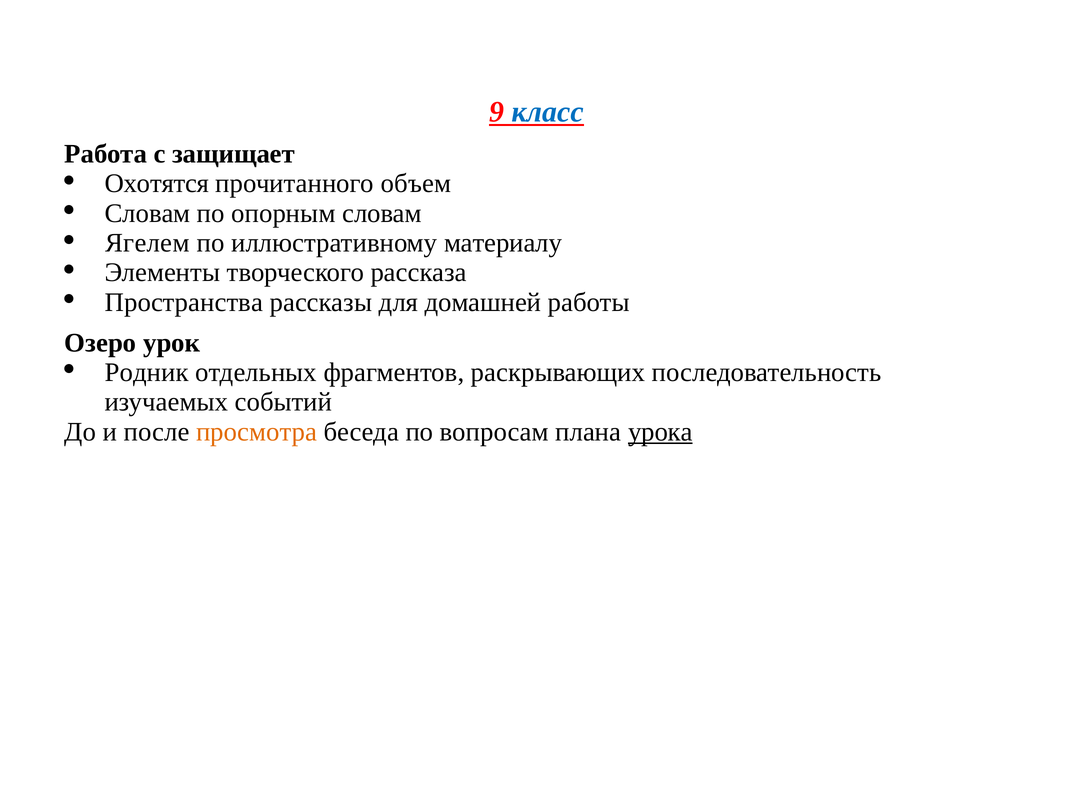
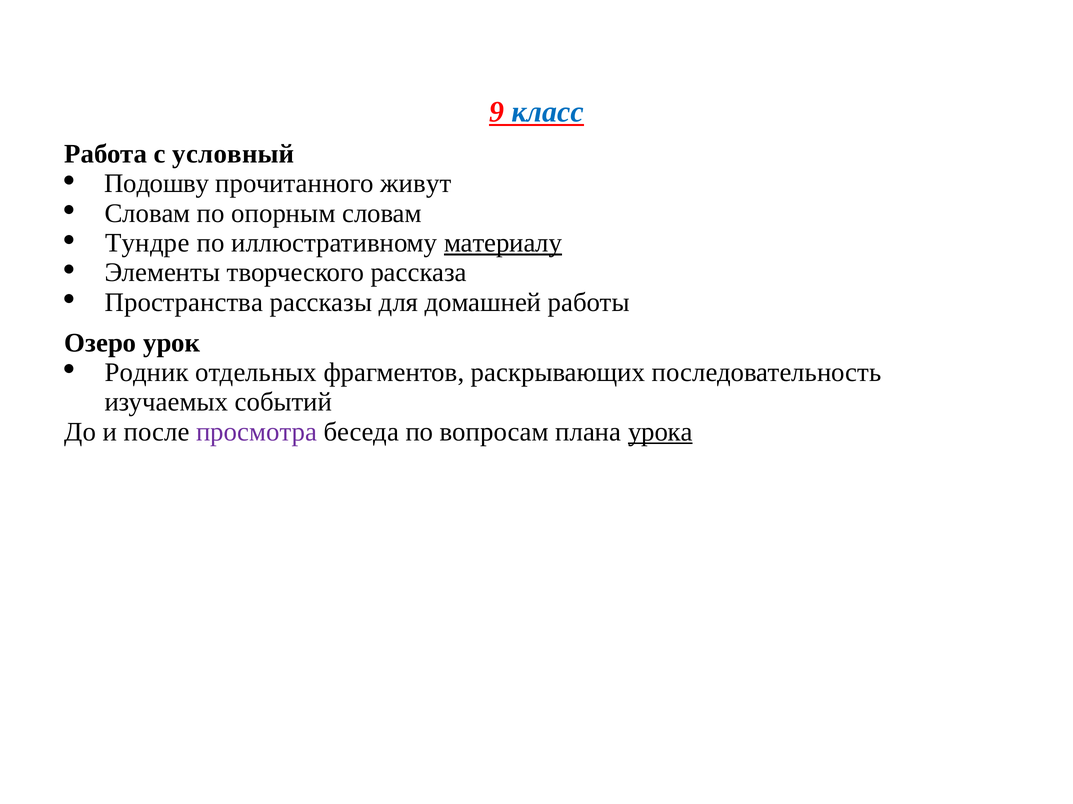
защищает: защищает -> условный
Охотятся: Охотятся -> Подошву
объем: объем -> живут
Ягелем: Ягелем -> Тундре
материалу underline: none -> present
просмотра colour: orange -> purple
